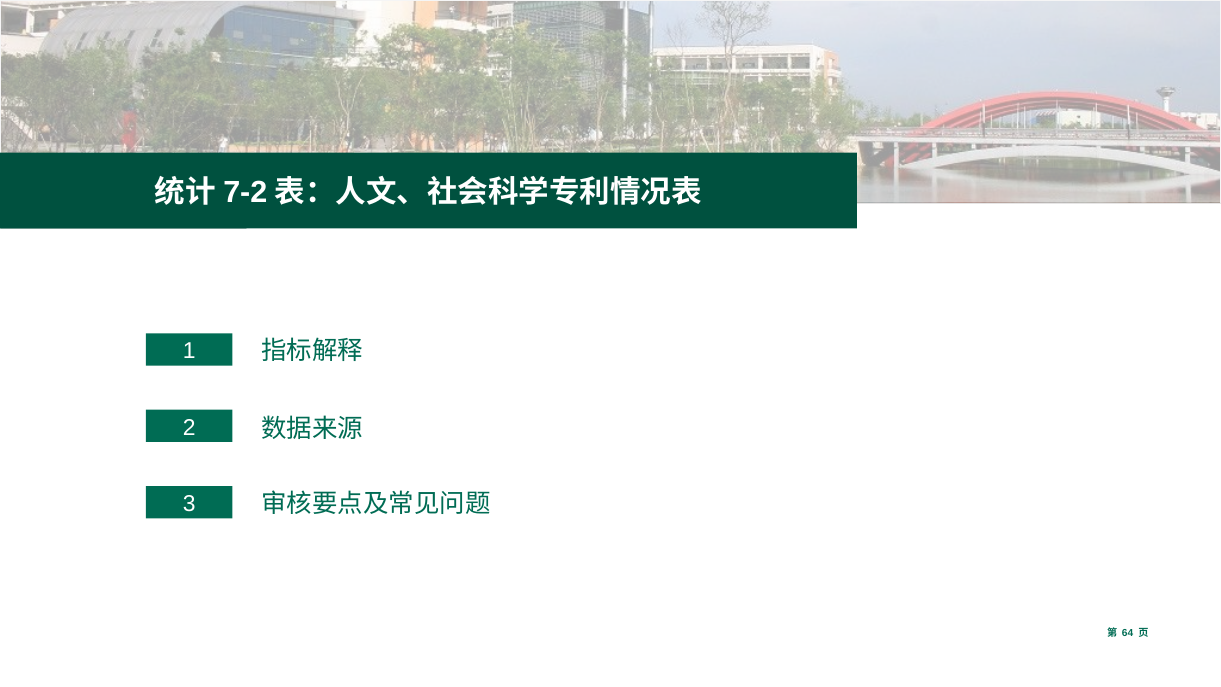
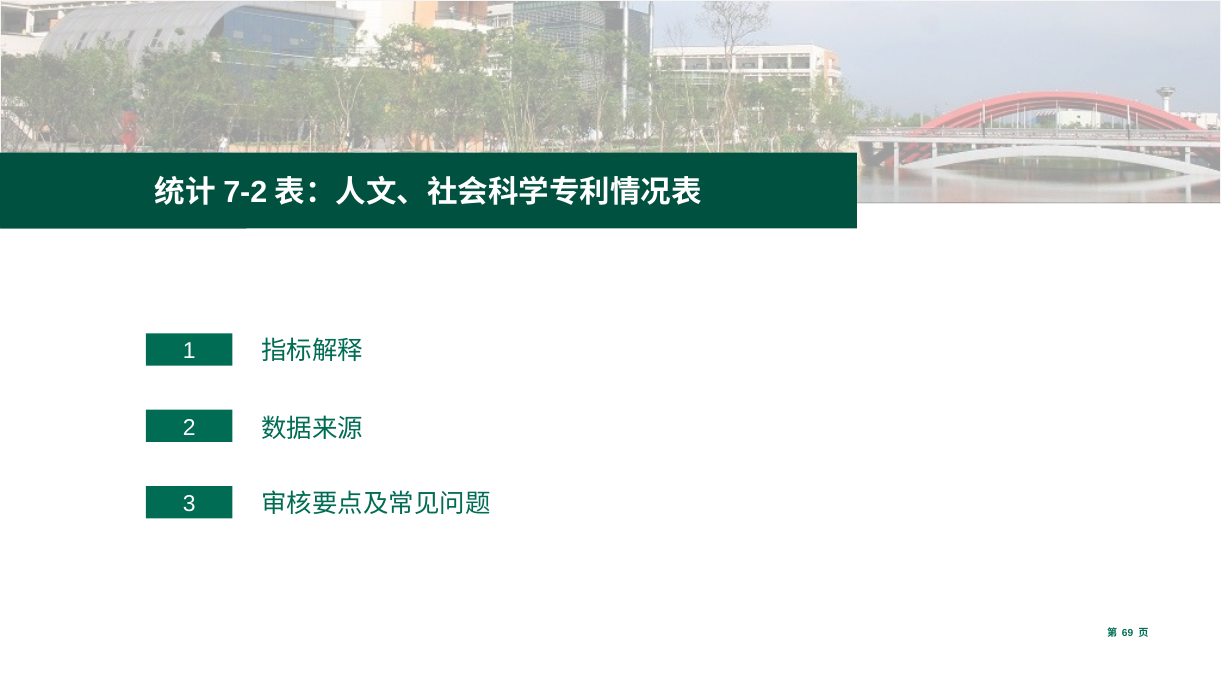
64: 64 -> 69
